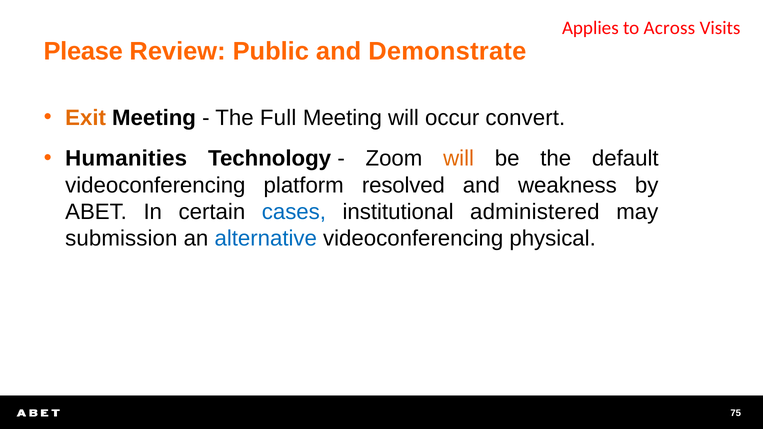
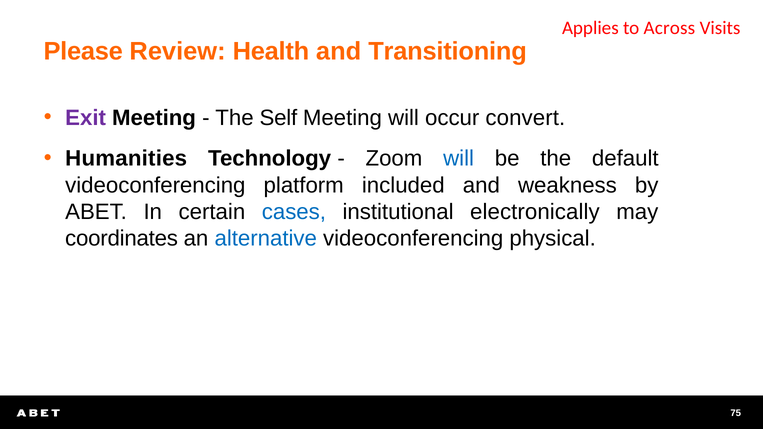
Public: Public -> Health
Demonstrate: Demonstrate -> Transitioning
Exit colour: orange -> purple
Full: Full -> Self
will at (459, 159) colour: orange -> blue
resolved: resolved -> included
administered: administered -> electronically
submission: submission -> coordinates
